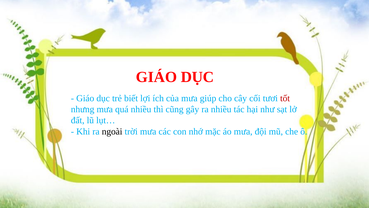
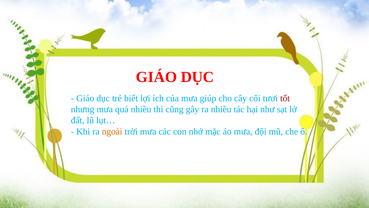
ngoài colour: black -> orange
